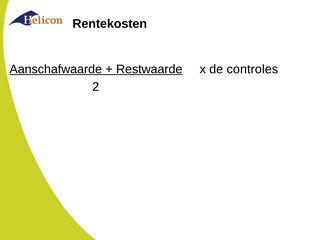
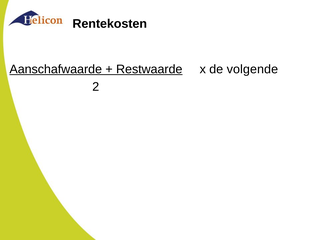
controles: controles -> volgende
